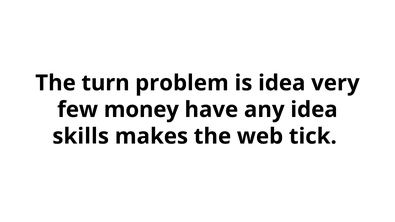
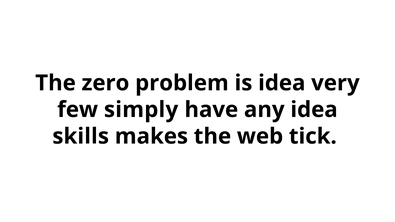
turn: turn -> zero
money: money -> simply
